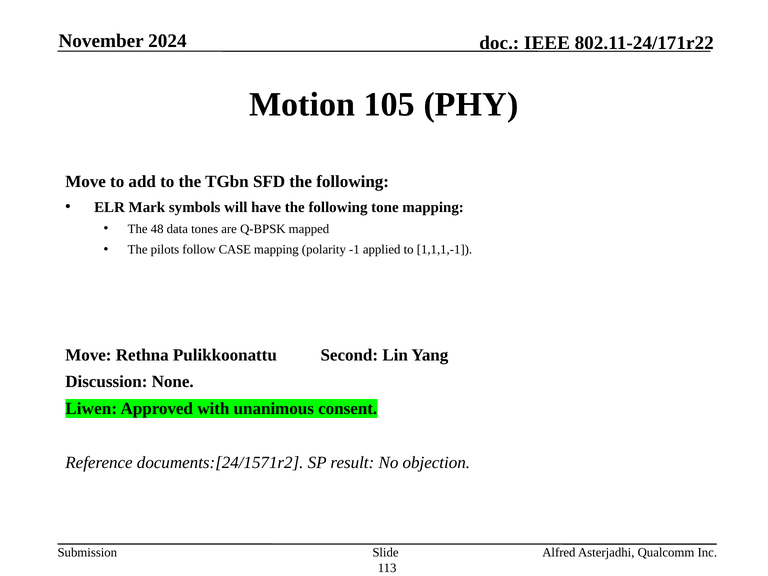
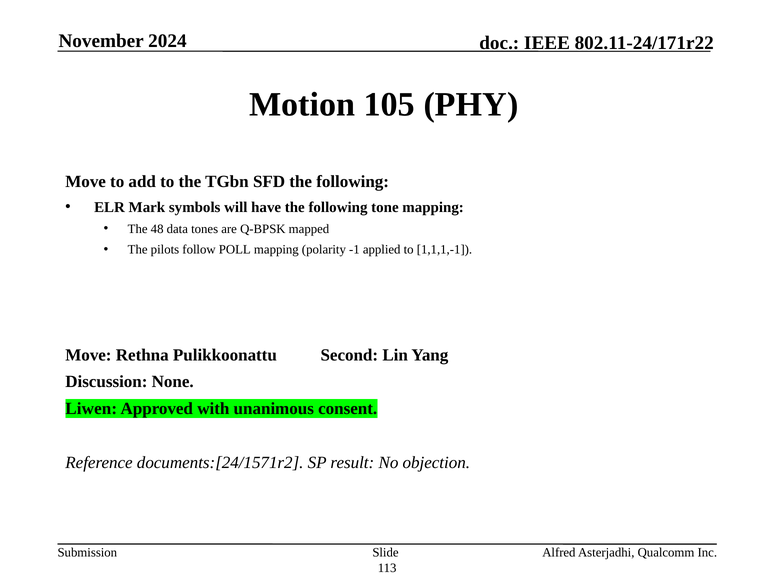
CASE: CASE -> POLL
